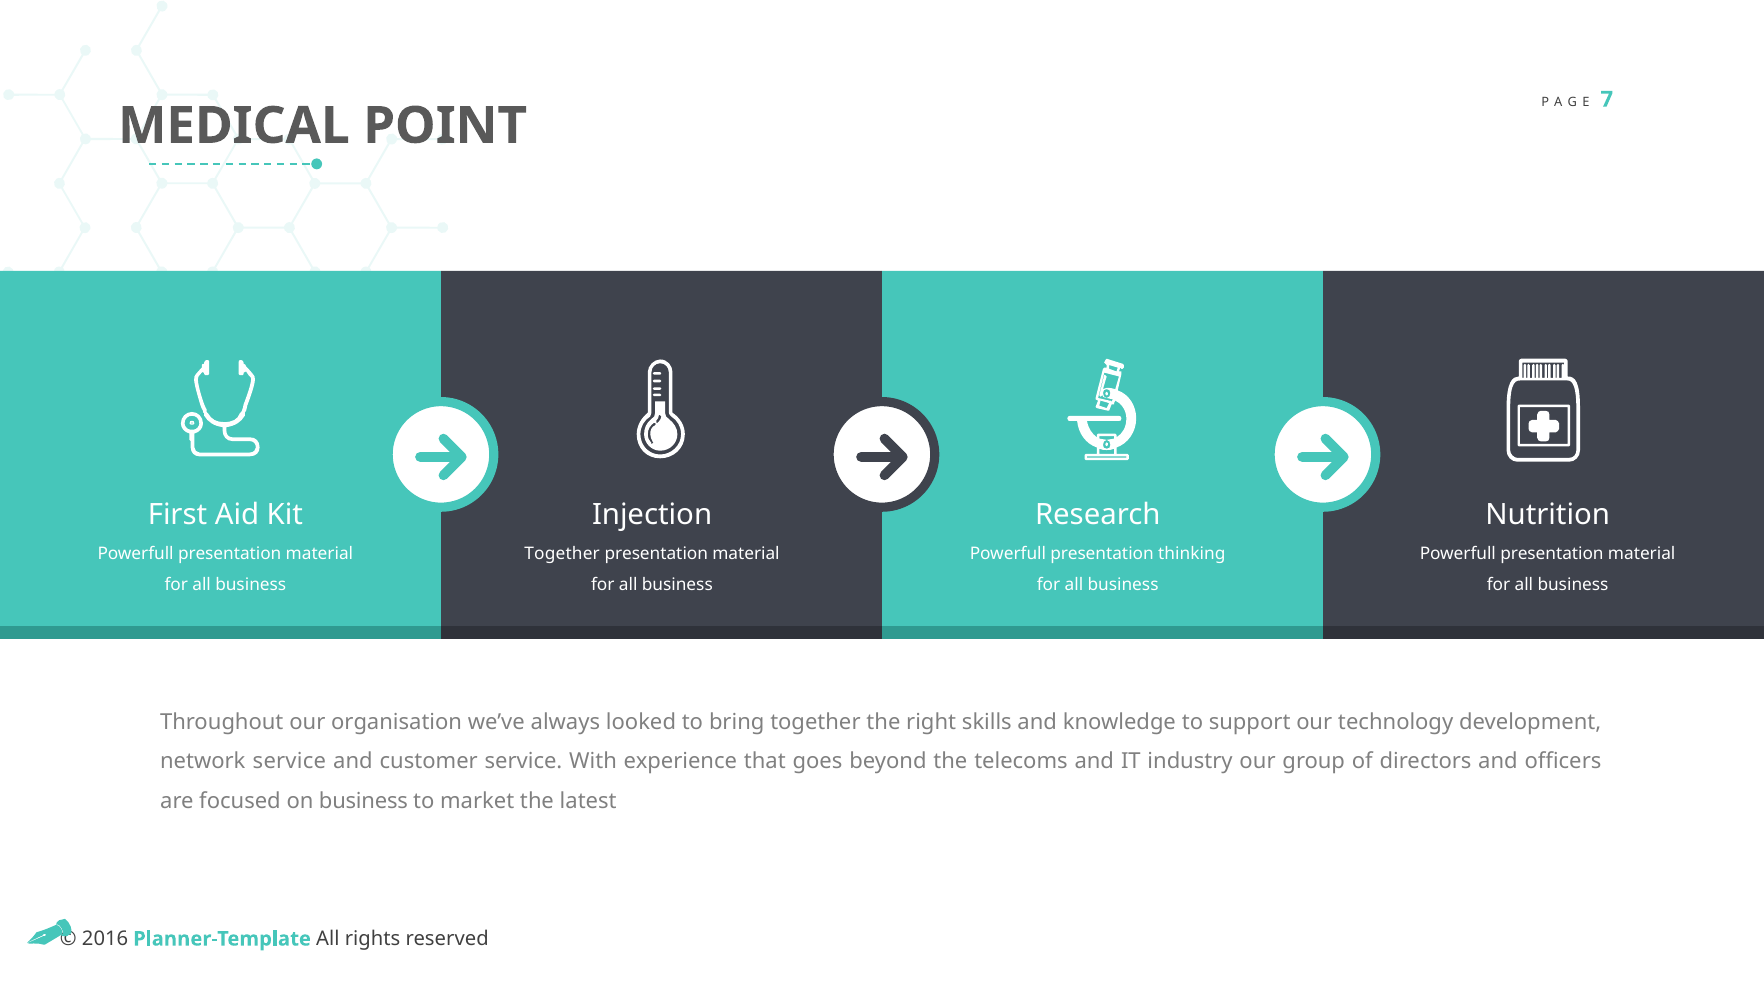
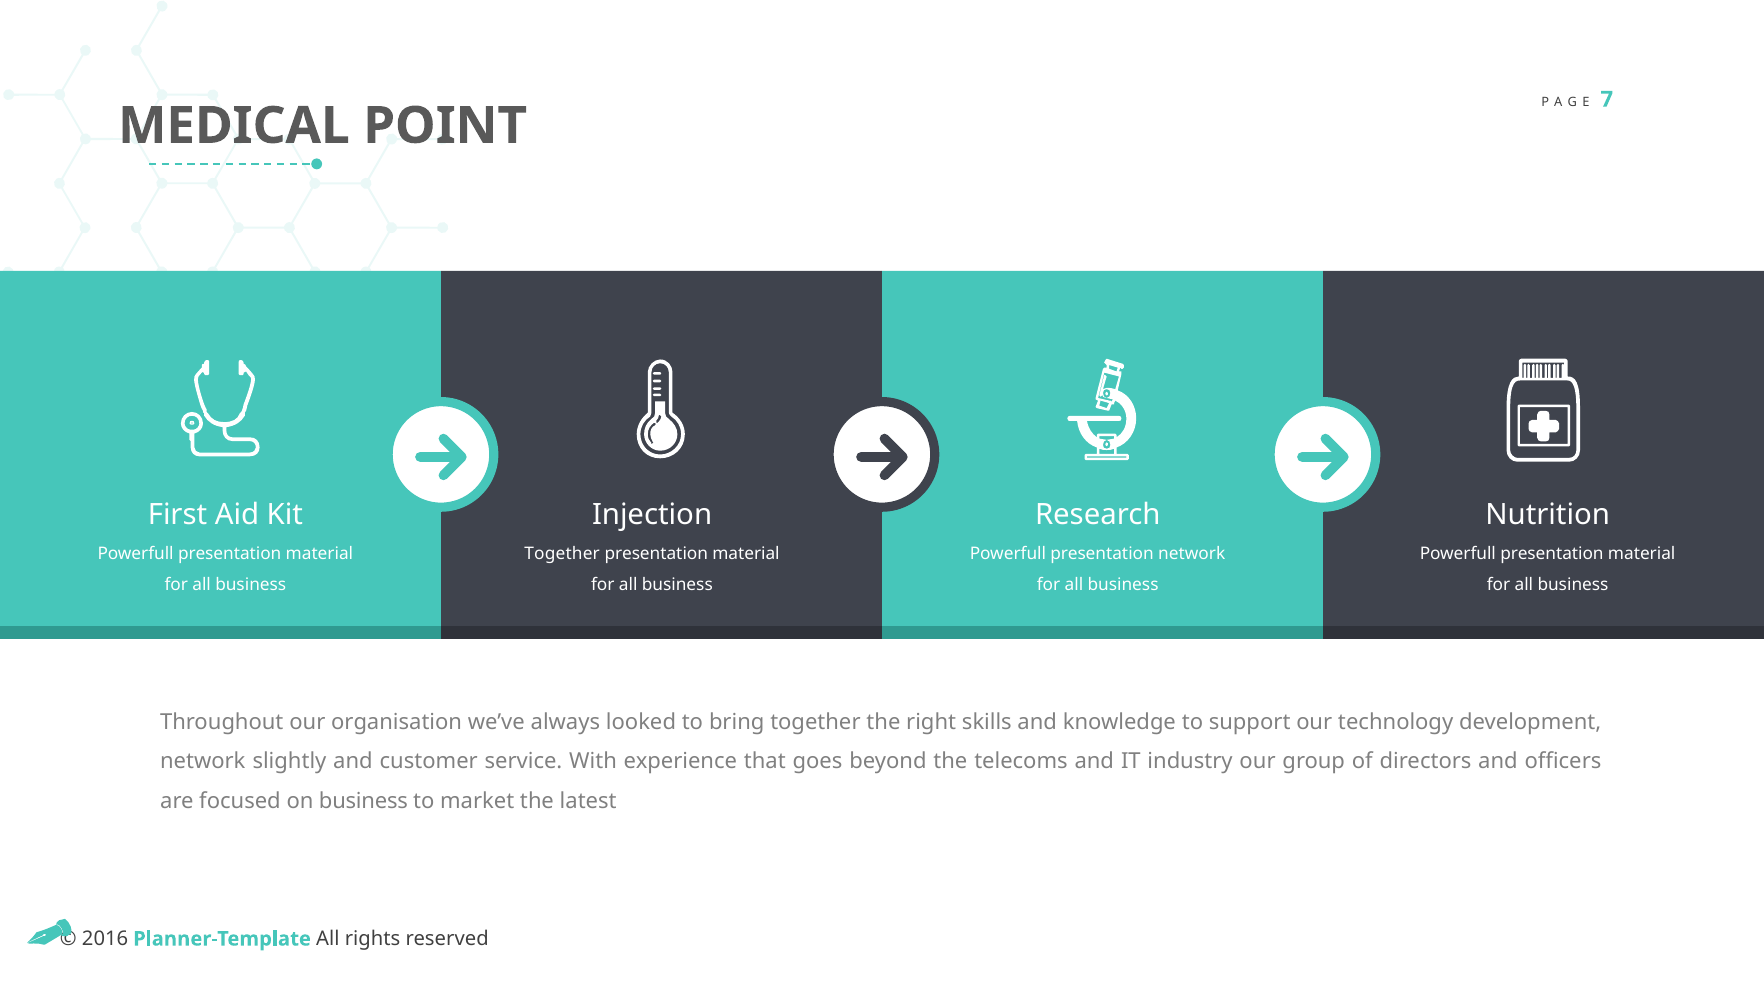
presentation thinking: thinking -> network
network service: service -> slightly
